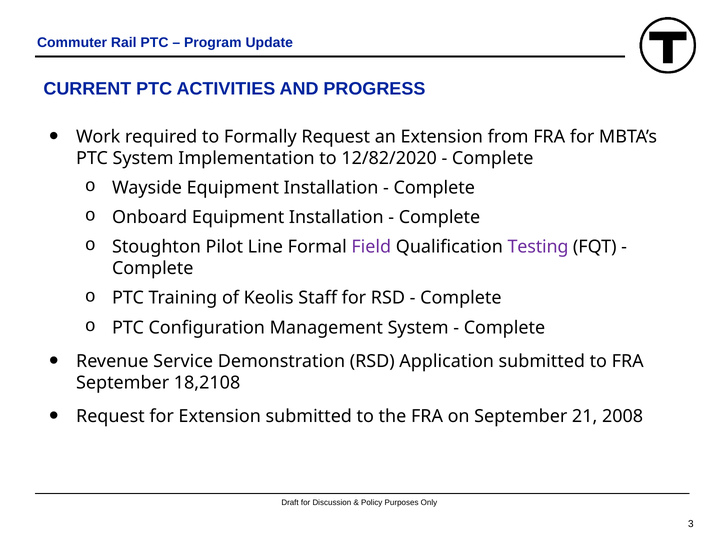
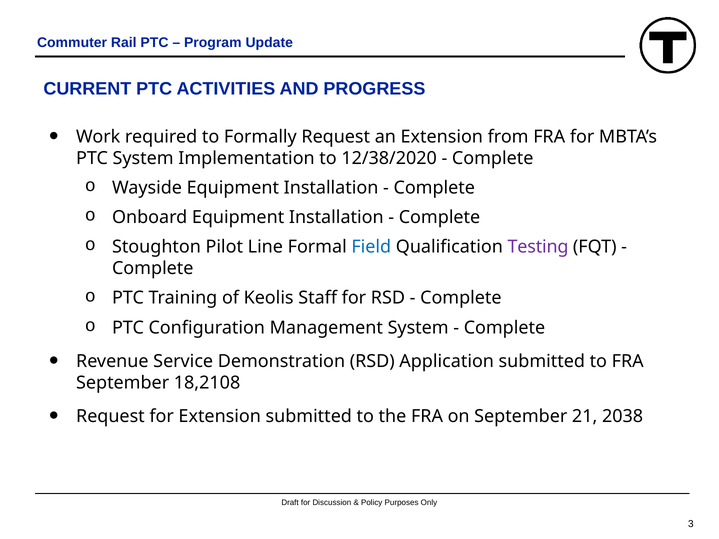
12/82/2020: 12/82/2020 -> 12/38/2020
Field colour: purple -> blue
2008: 2008 -> 2038
